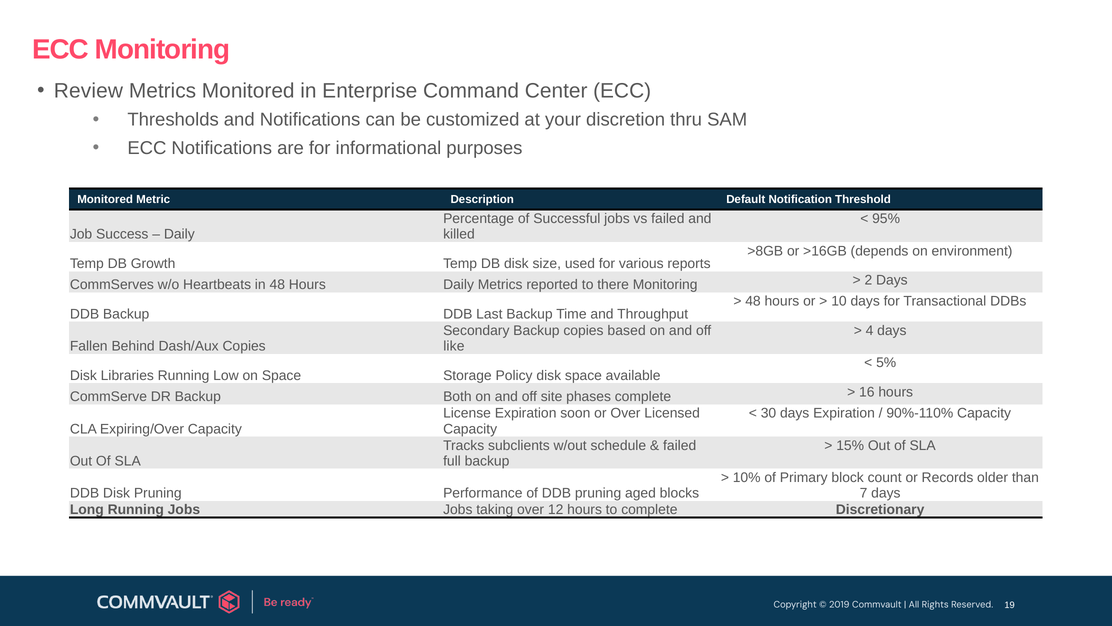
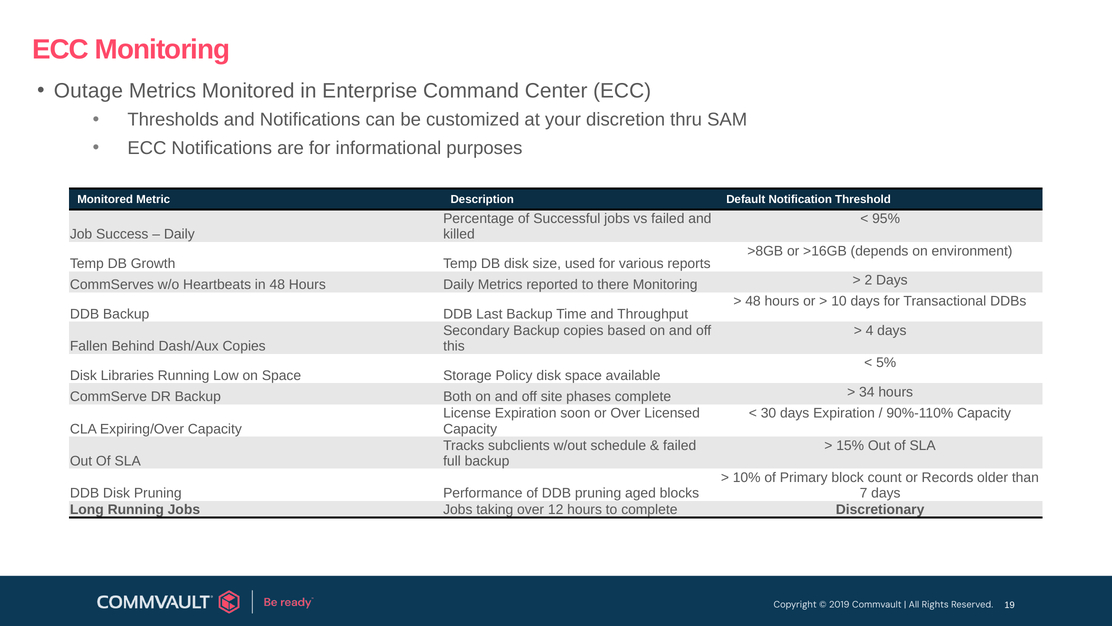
Review: Review -> Outage
like: like -> this
16: 16 -> 34
